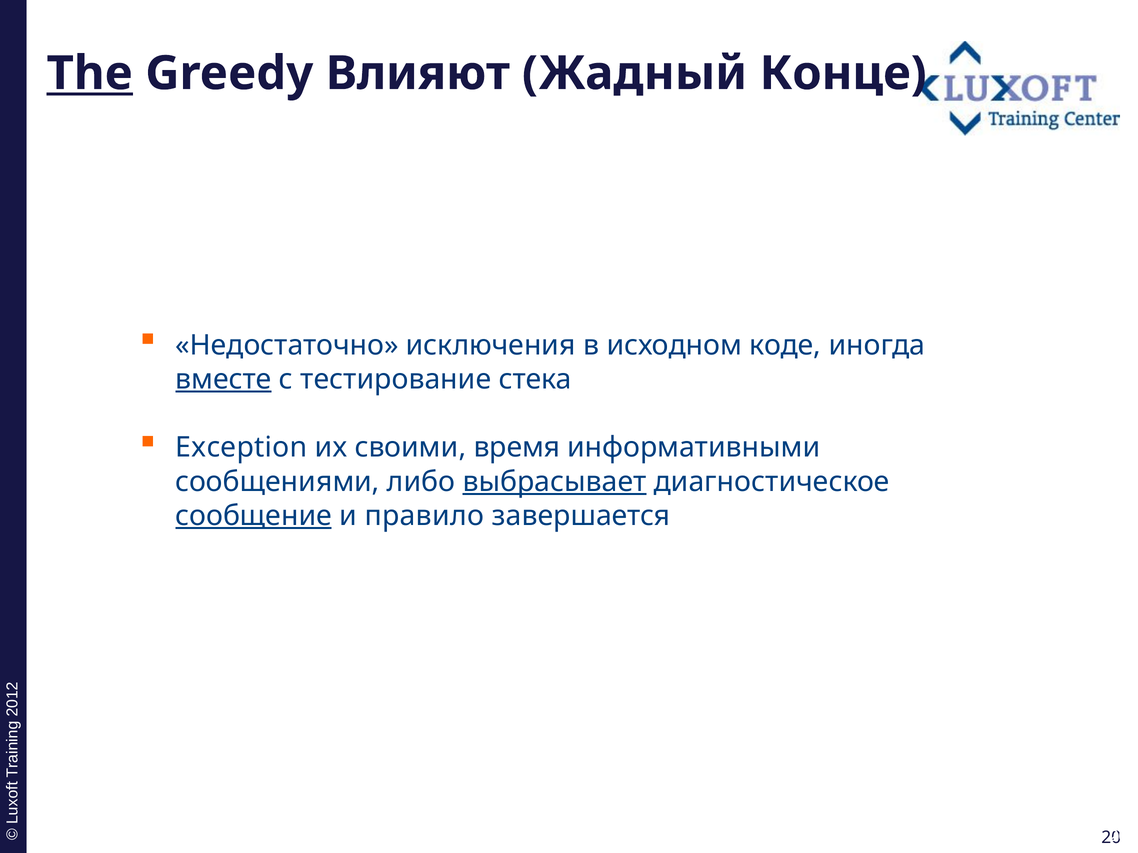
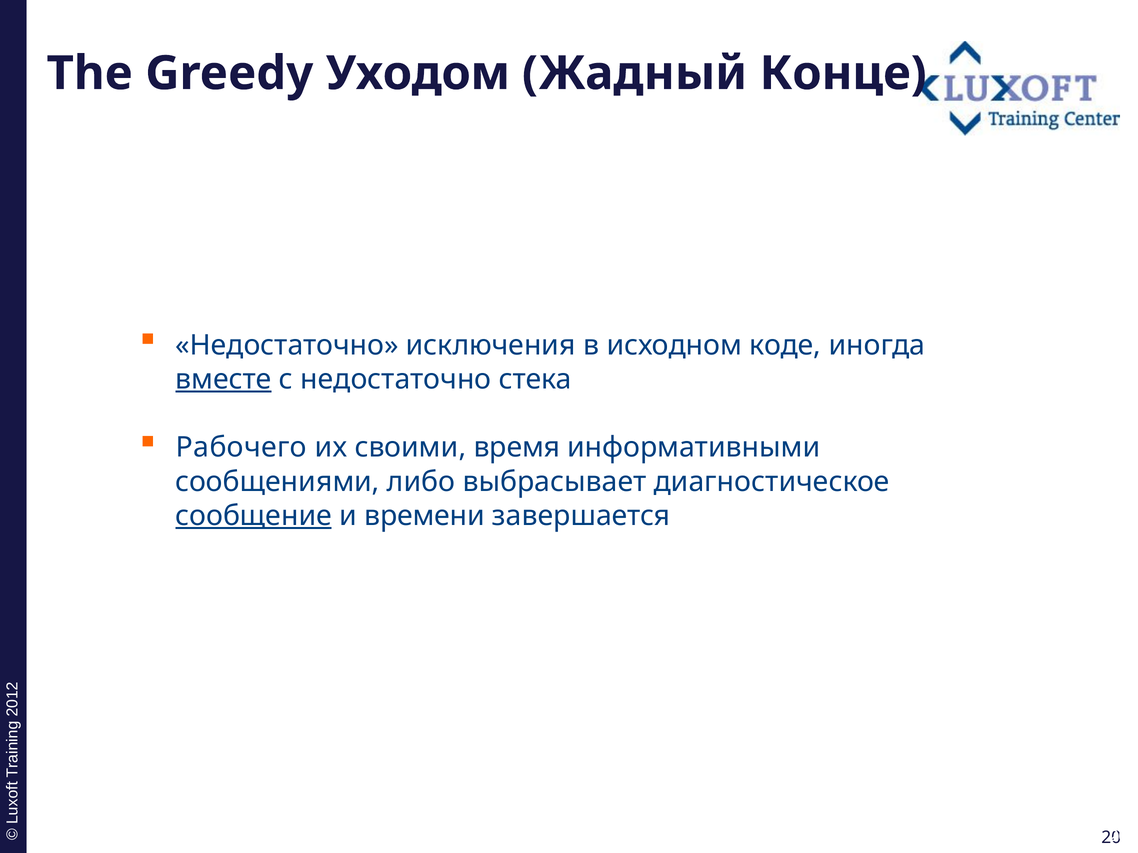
The underline: present -> none
Влияют: Влияют -> Уходом
с тестирование: тестирование -> недостаточно
Exception: Exception -> Рабочего
выбрасывает underline: present -> none
правило: правило -> времени
